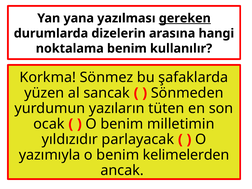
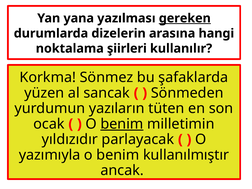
noktalama benim: benim -> şiirleri
benim at (122, 124) underline: none -> present
kelimelerden: kelimelerden -> kullanılmıştır
